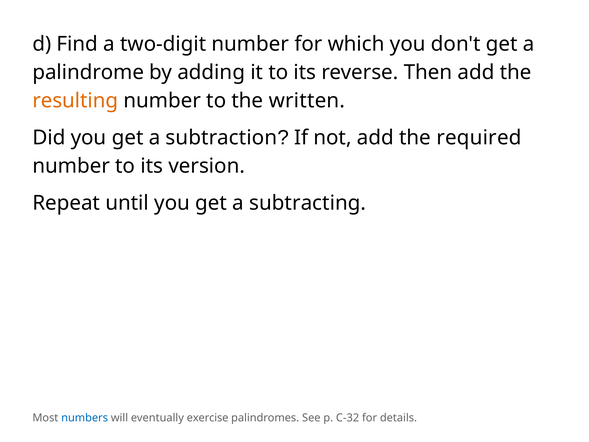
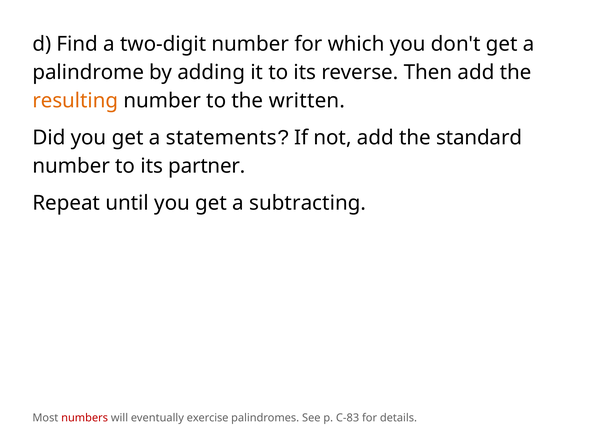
subtraction: subtraction -> statements
required: required -> standard
version: version -> partner
numbers colour: blue -> red
C-32: C-32 -> C-83
